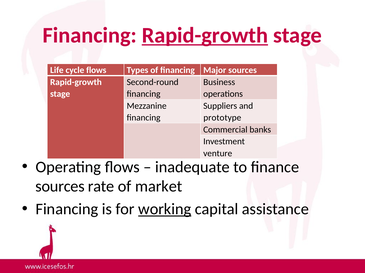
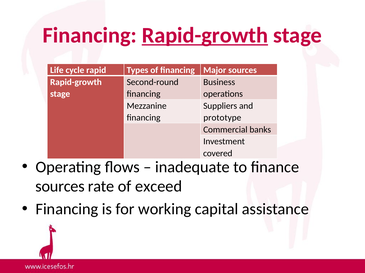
cycle flows: flows -> rapid
venture: venture -> covered
market: market -> exceed
working underline: present -> none
